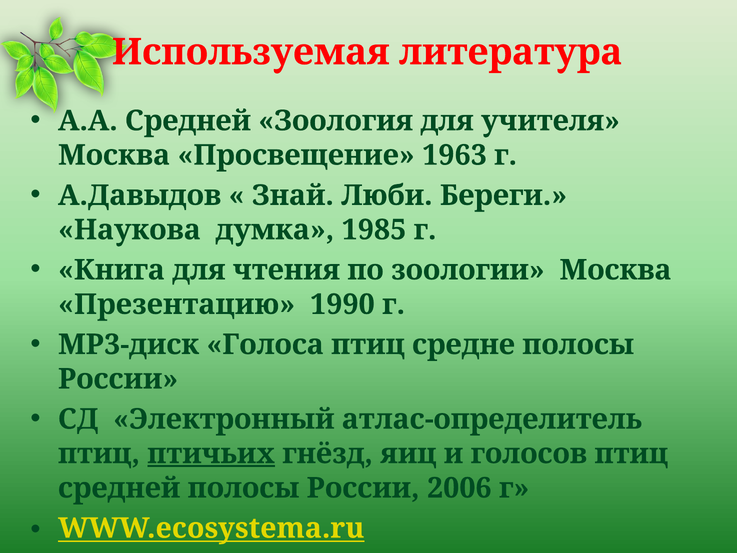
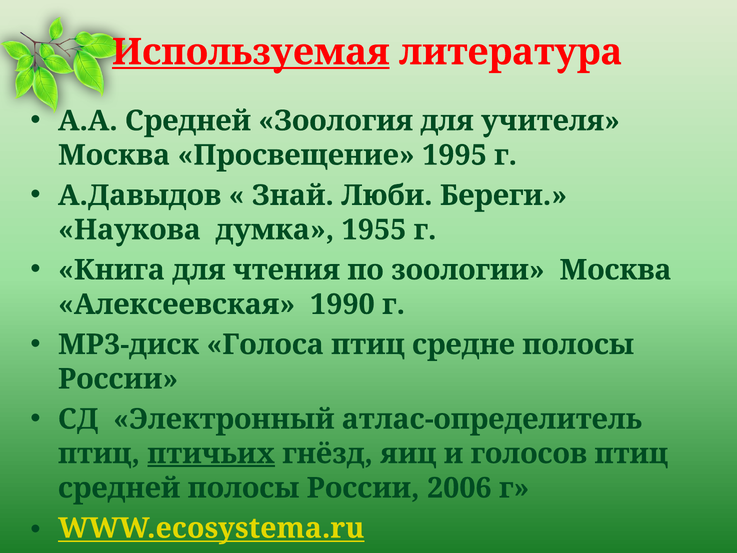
Используемая underline: none -> present
1963: 1963 -> 1995
1985: 1985 -> 1955
Презентацию: Презентацию -> Алексеевская
